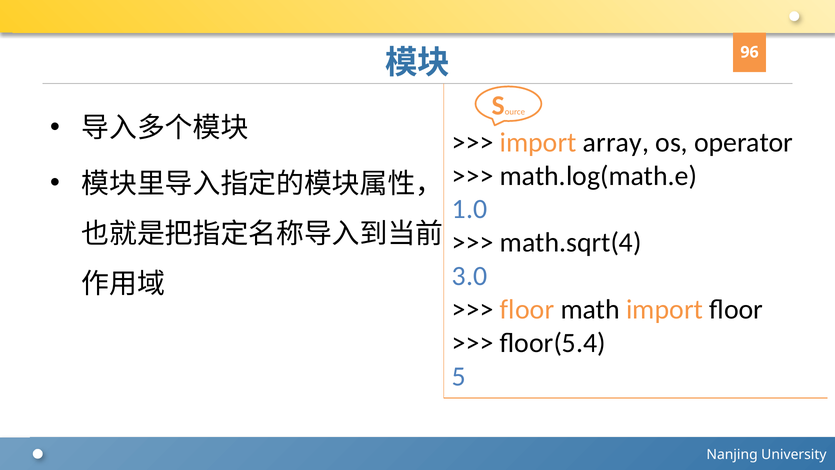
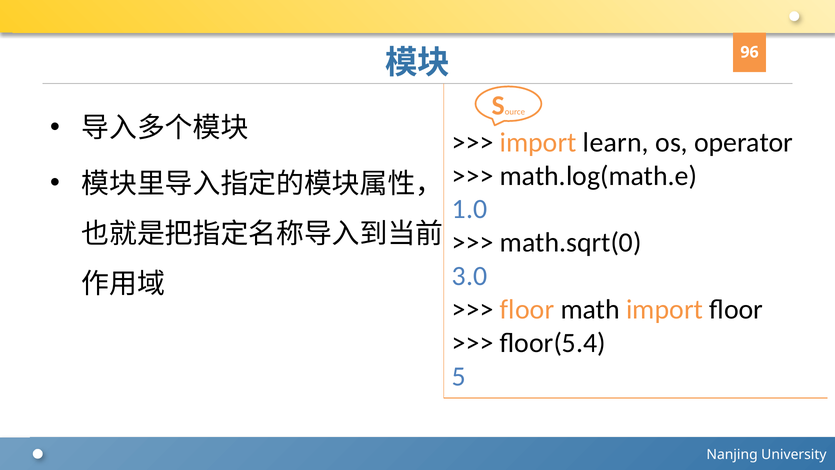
array: array -> learn
math.sqrt(4: math.sqrt(4 -> math.sqrt(0
